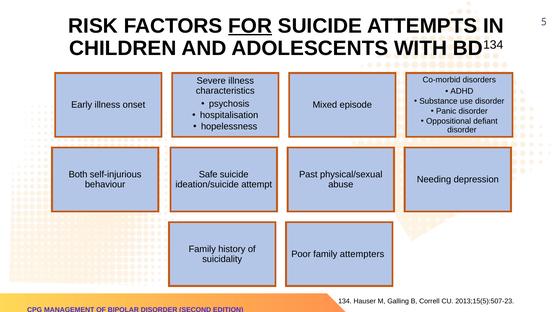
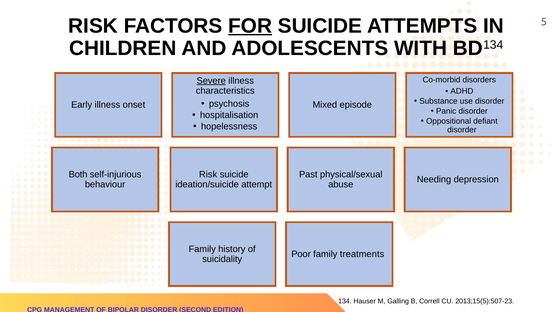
Severe underline: none -> present
Safe at (208, 174): Safe -> Risk
attempters: attempters -> treatments
